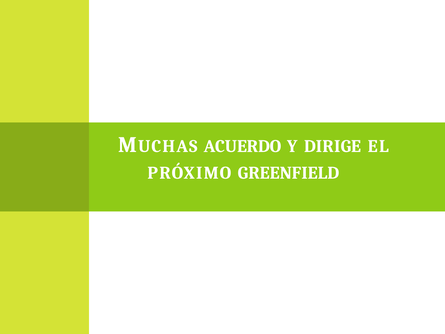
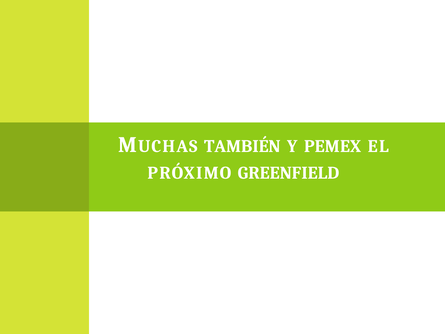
ACUERDO: ACUERDO -> TAMBIÉN
DIRIGE: DIRIGE -> PEMEX
